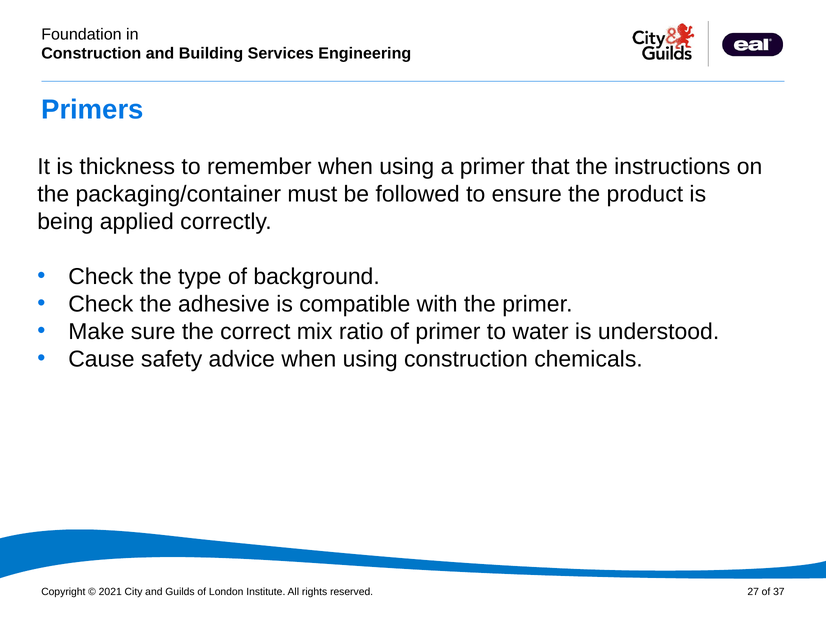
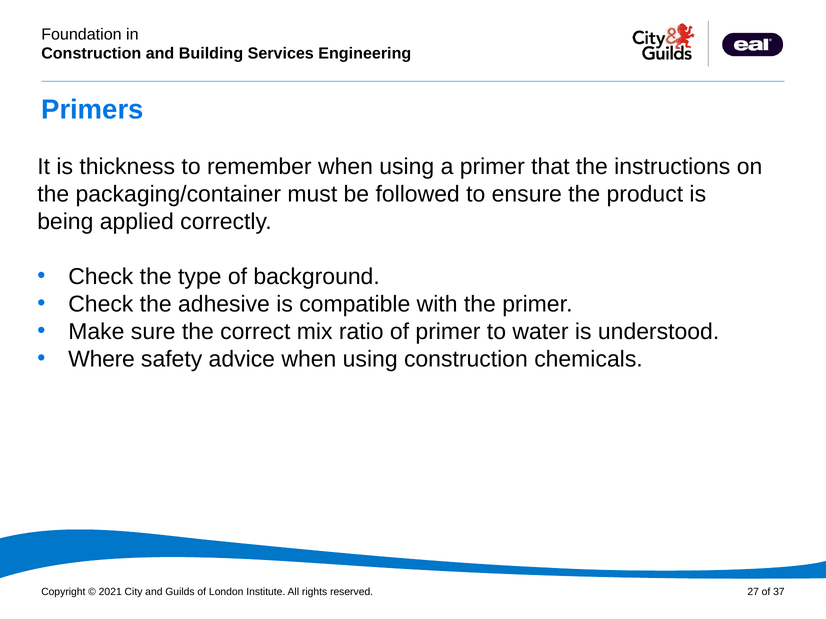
Cause: Cause -> Where
